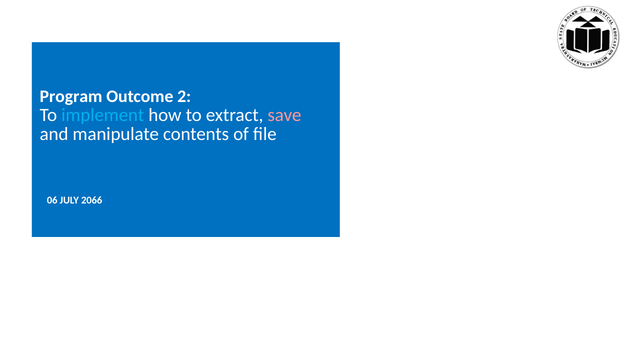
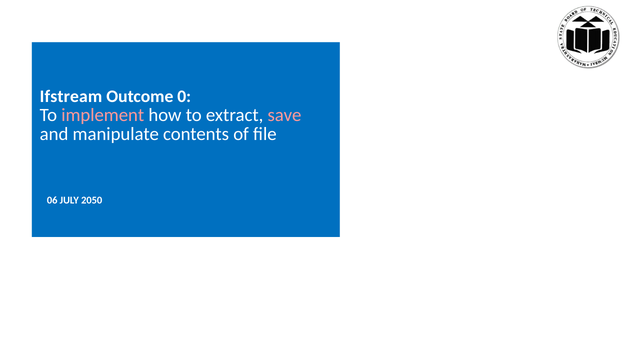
Program: Program -> Ifstream
2: 2 -> 0
implement colour: light blue -> pink
2066: 2066 -> 2050
